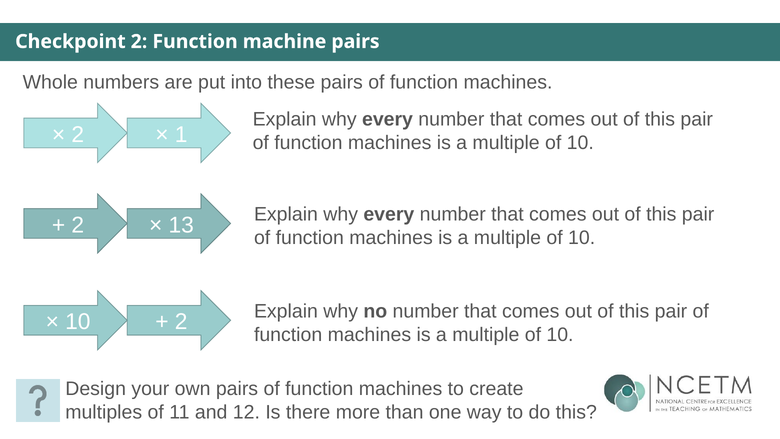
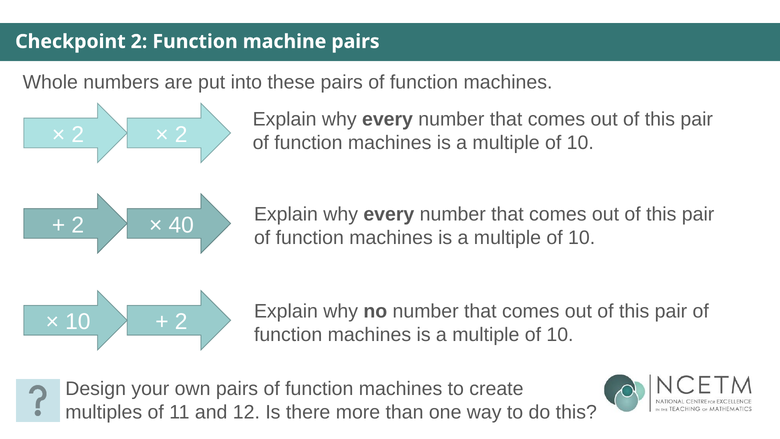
1 at (181, 134): 1 -> 2
13: 13 -> 40
